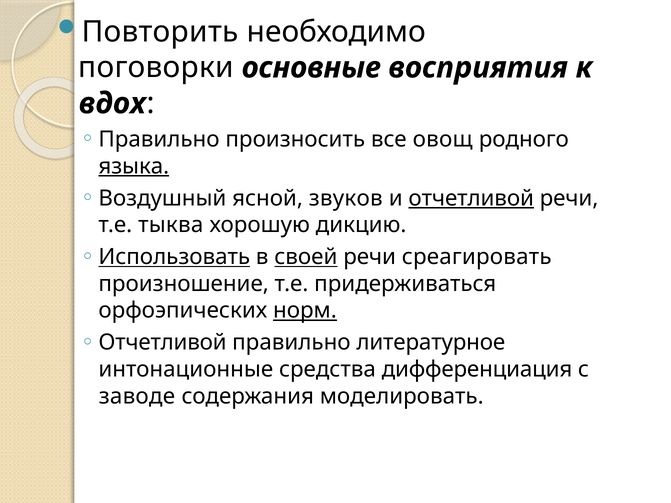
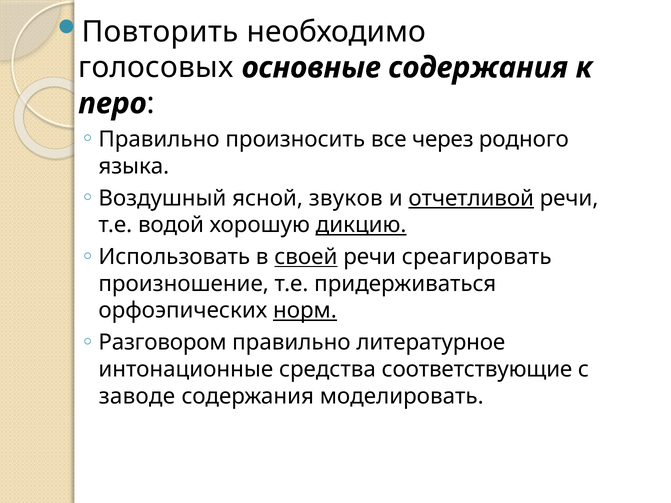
поговорки: поговорки -> голосовых
основные восприятия: восприятия -> содержания
вдох: вдох -> перо
овощ: овощ -> через
языка underline: present -> none
тыква: тыква -> водой
дикцию underline: none -> present
Использовать underline: present -> none
Отчетливой at (163, 343): Отчетливой -> Разговором
дифференциация: дифференциация -> соответствующие
